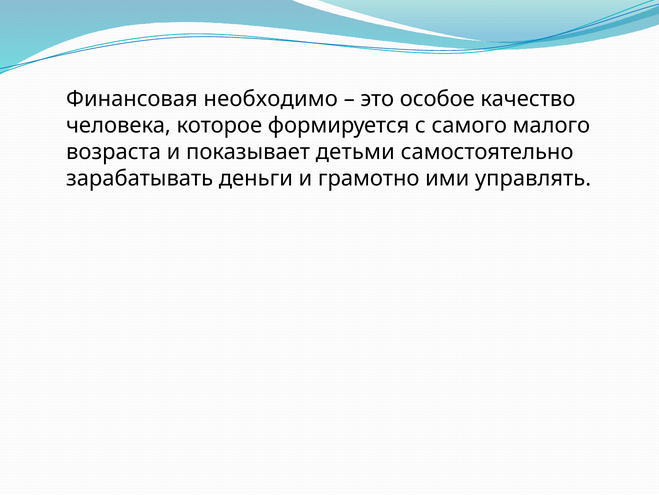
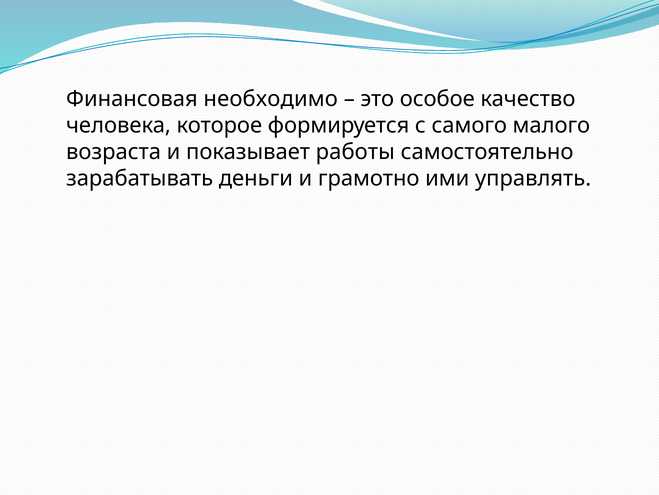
детьми: детьми -> работы
